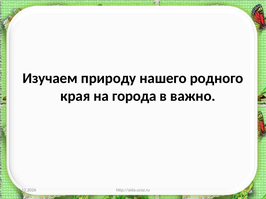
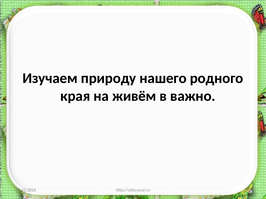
города: города -> живём
